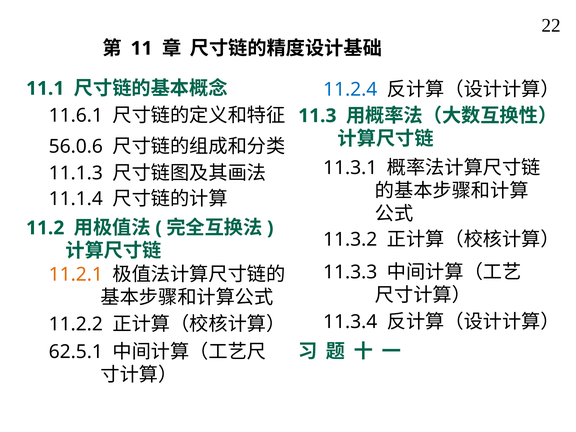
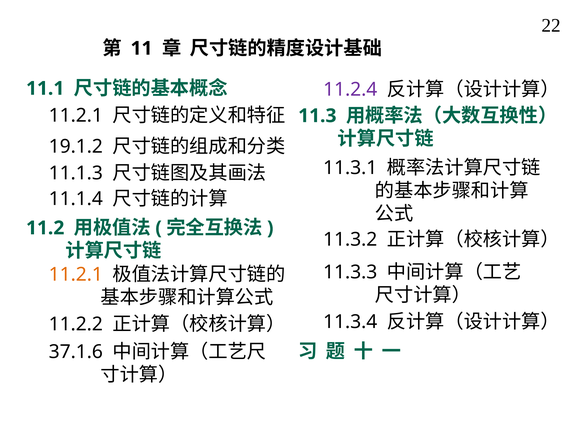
11.2.4 colour: blue -> purple
11.6.1 at (76, 116): 11.6.1 -> 11.2.1
56.0.6: 56.0.6 -> 19.1.2
62.5.1: 62.5.1 -> 37.1.6
